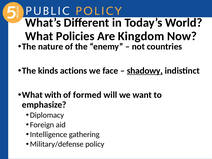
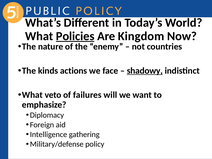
Policies underline: none -> present
with: with -> veto
formed: formed -> failures
